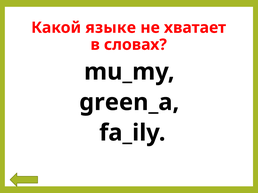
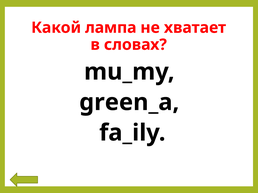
языке: языке -> лампа
